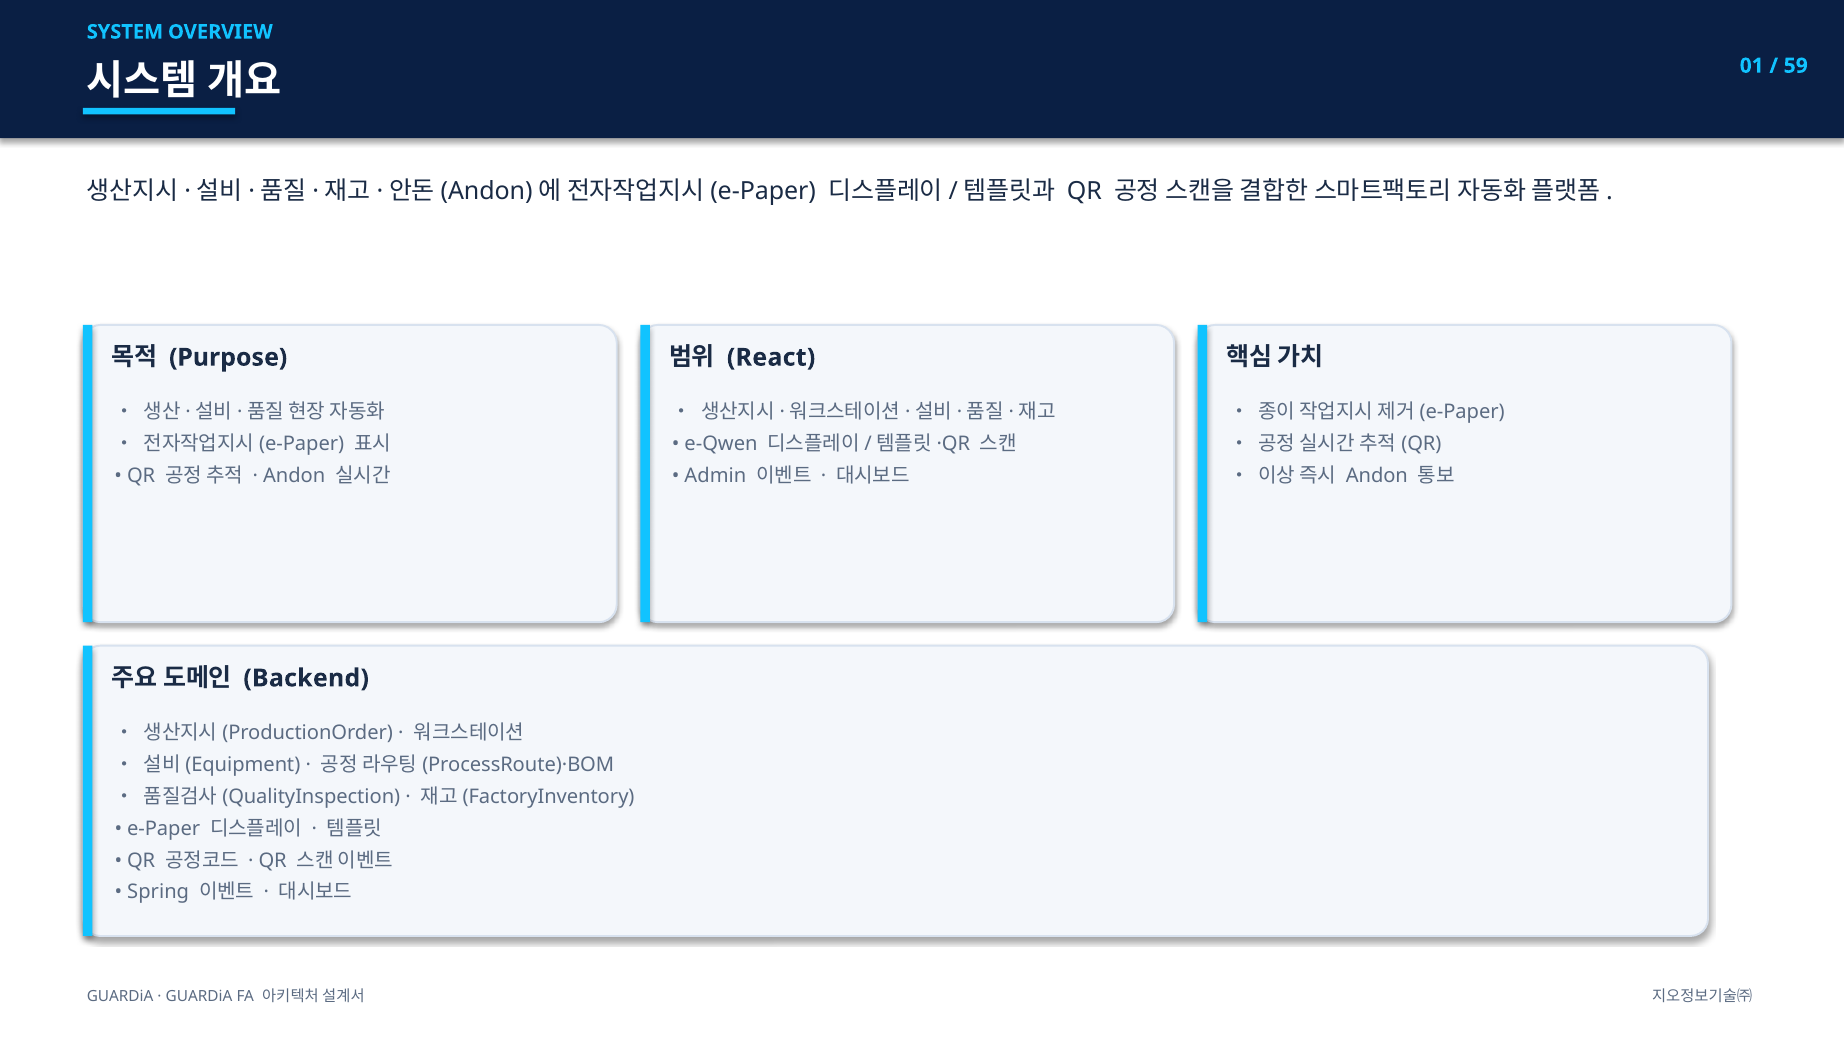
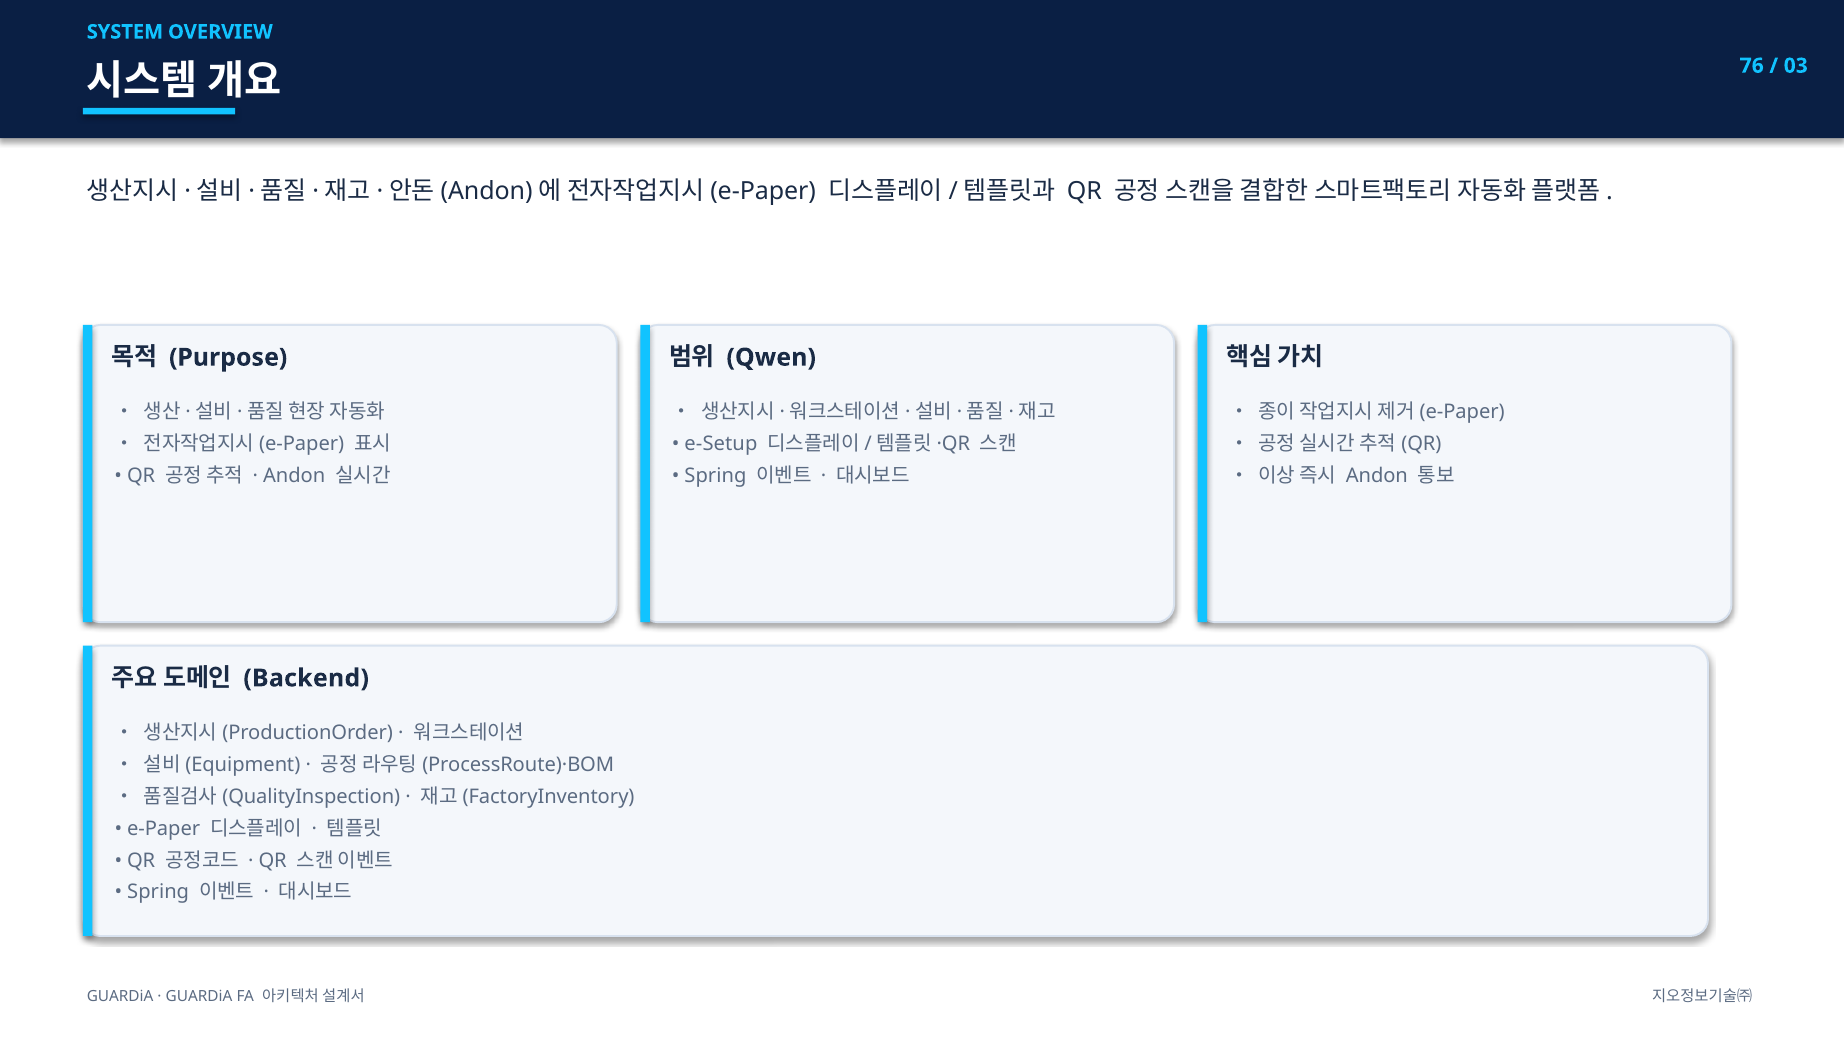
01: 01 -> 76
59: 59 -> 03
React: React -> Qwen
e-Qwen: e-Qwen -> e-Setup
Admin at (715, 476): Admin -> Spring
